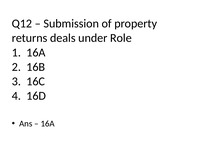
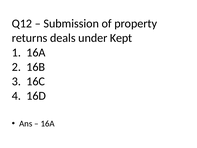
Role: Role -> Kept
